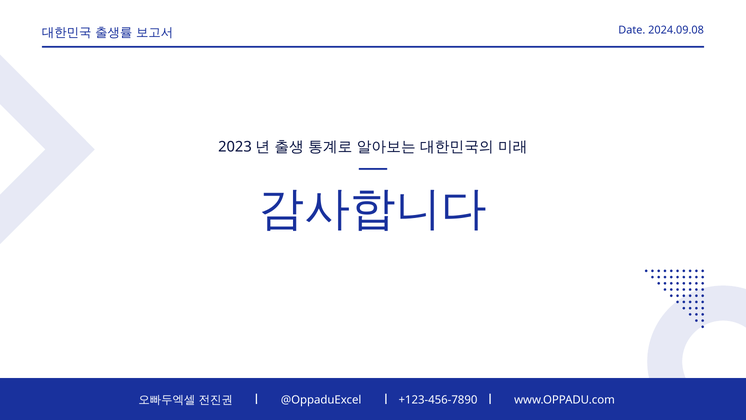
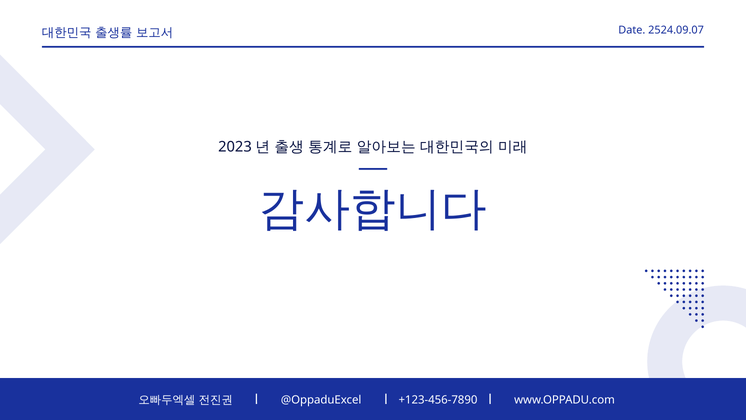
2024.09.08: 2024.09.08 -> 2524.09.07
